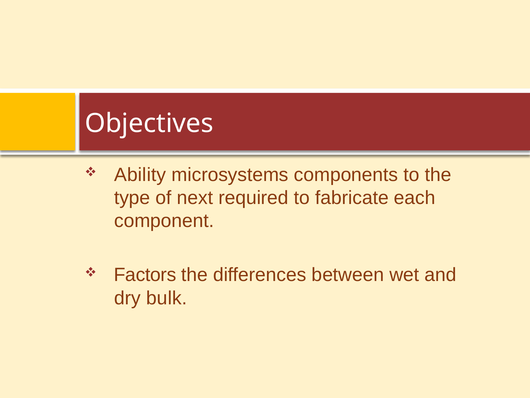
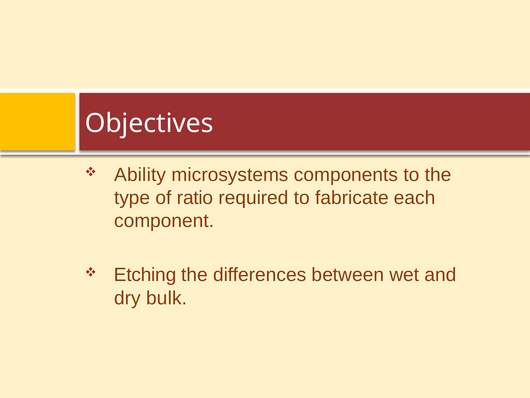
next: next -> ratio
Factors: Factors -> Etching
